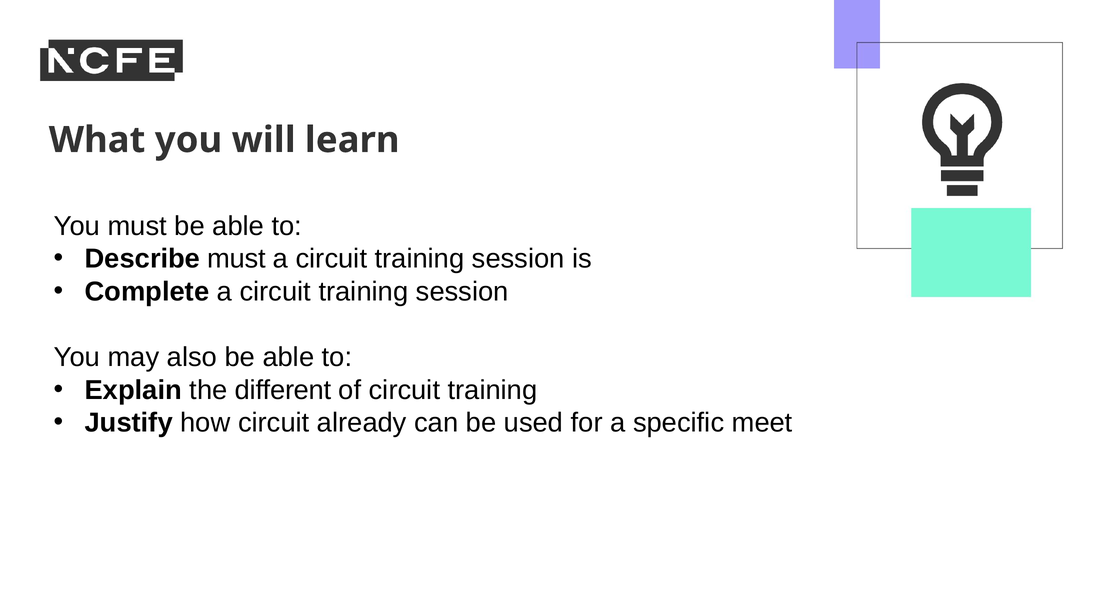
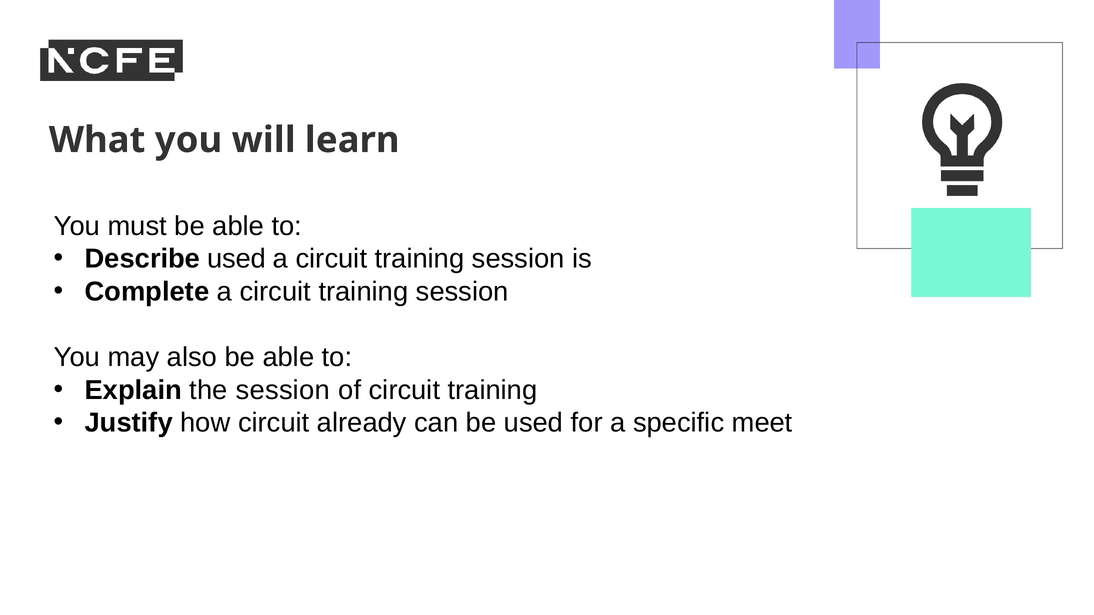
Describe must: must -> used
the different: different -> session
